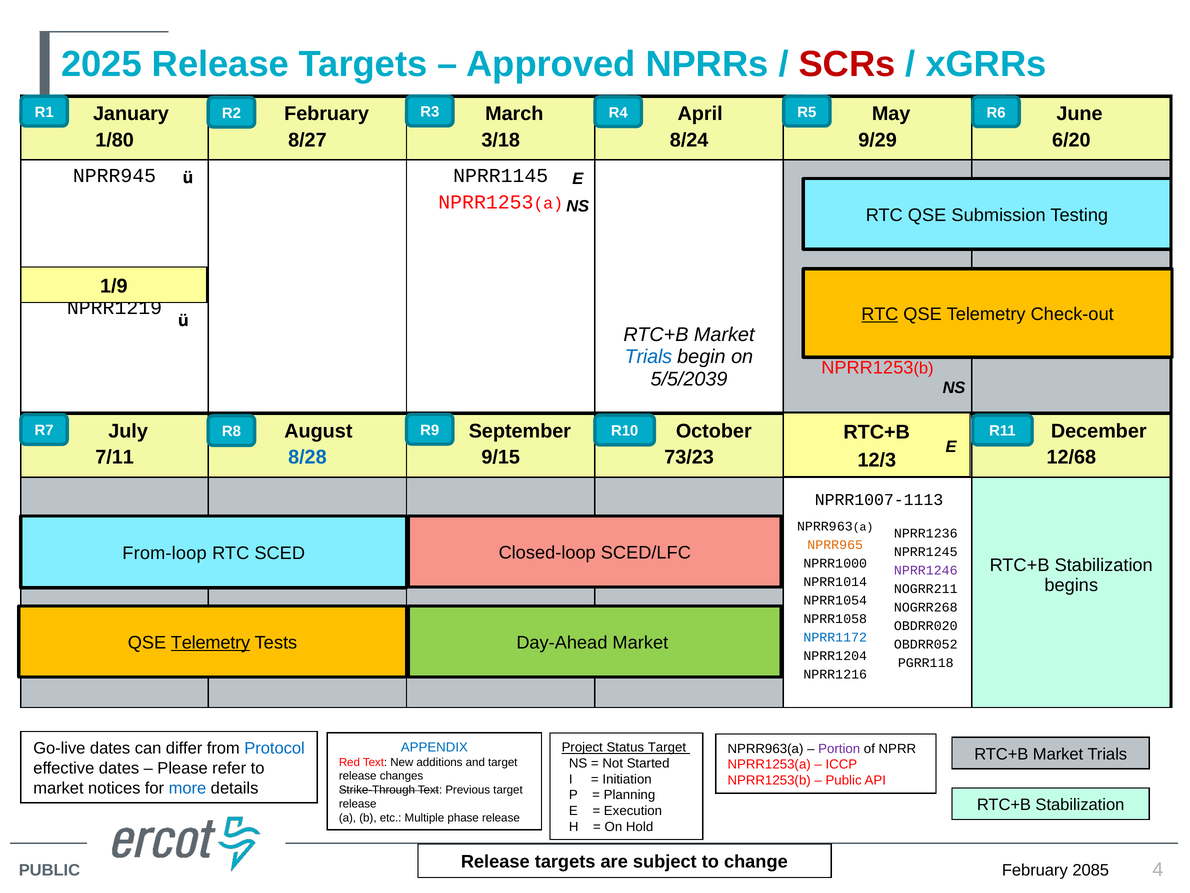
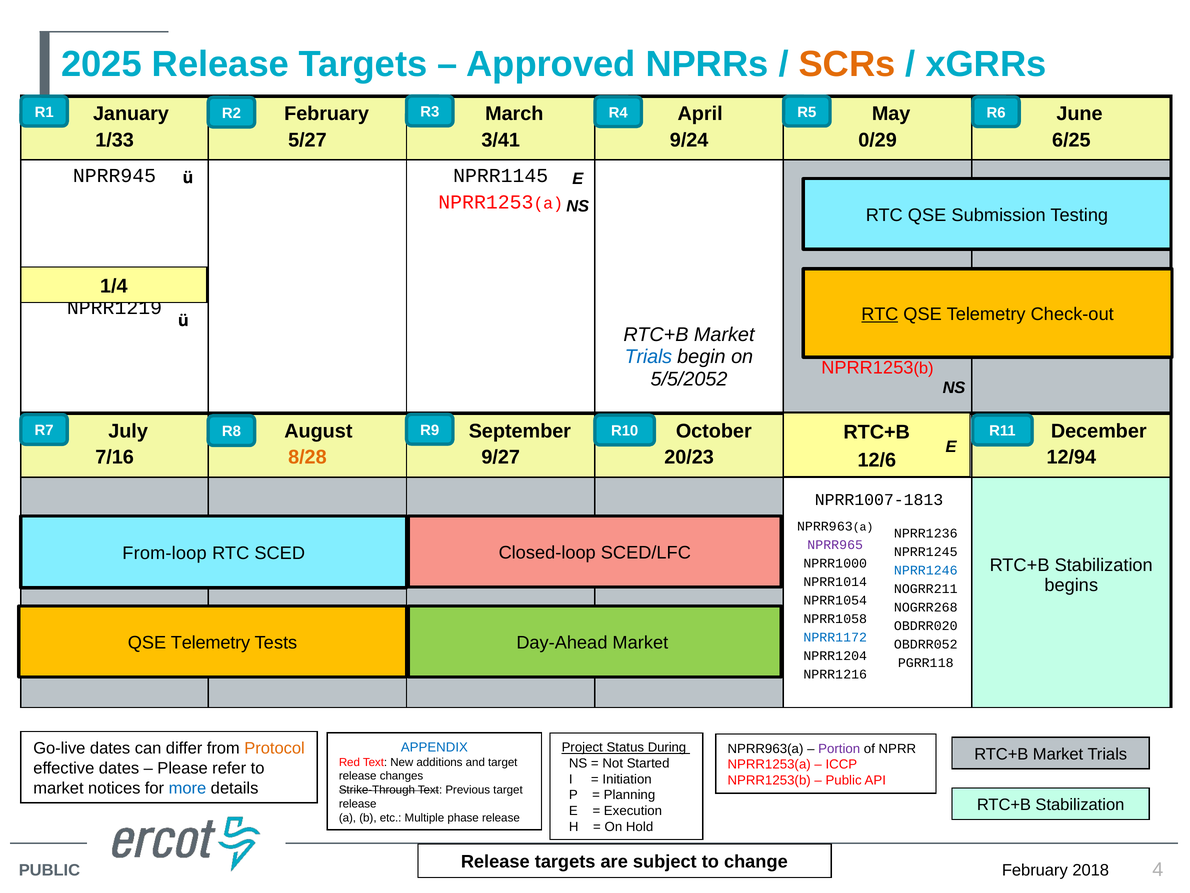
SCRs colour: red -> orange
1/80: 1/80 -> 1/33
8/27: 8/27 -> 5/27
3/18: 3/18 -> 3/41
8/24: 8/24 -> 9/24
9/29: 9/29 -> 0/29
6/20: 6/20 -> 6/25
1/9: 1/9 -> 1/4
5/5/2039: 5/5/2039 -> 5/5/2052
7/11: 7/11 -> 7/16
8/28 colour: blue -> orange
9/15: 9/15 -> 9/27
73/23: 73/23 -> 20/23
12/68: 12/68 -> 12/94
12/3: 12/3 -> 12/6
NPRR1007-1113: NPRR1007-1113 -> NPRR1007-1813
NPRR965 colour: orange -> purple
NPRR1246 colour: purple -> blue
Telemetry at (211, 642) underline: present -> none
Protocol colour: blue -> orange
Status Target: Target -> During
2085: 2085 -> 2018
